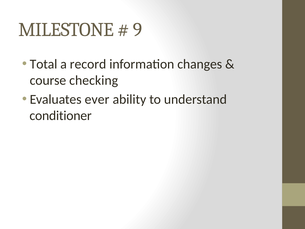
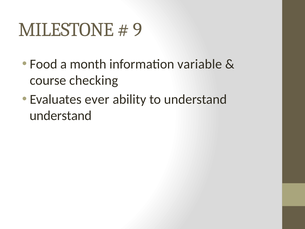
Total: Total -> Food
record: record -> month
changes: changes -> variable
conditioner at (61, 116): conditioner -> understand
